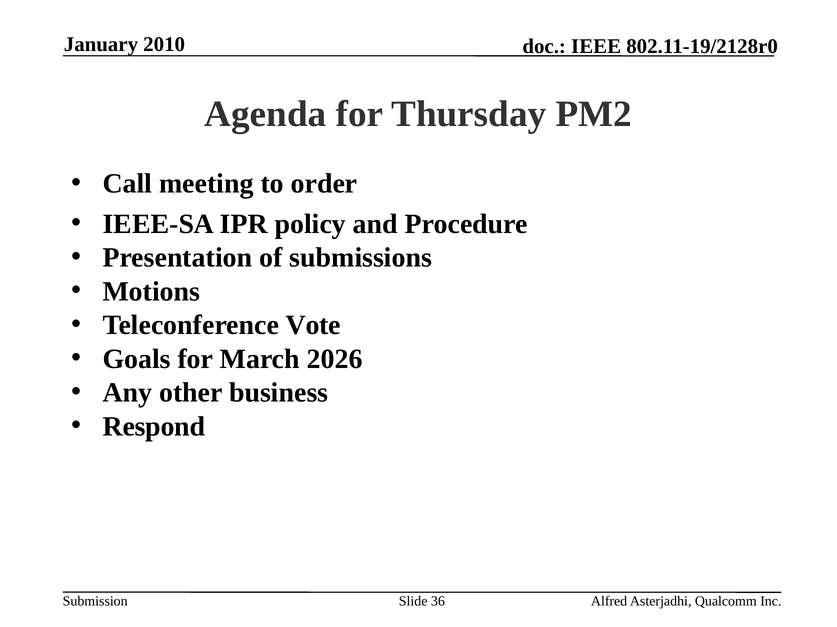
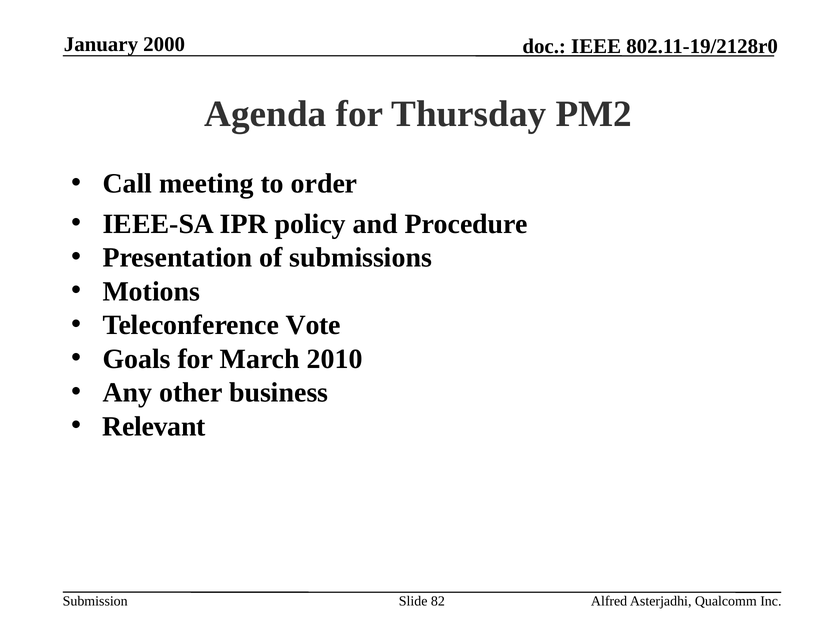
2010: 2010 -> 2000
2026: 2026 -> 2010
Respond: Respond -> Relevant
36: 36 -> 82
